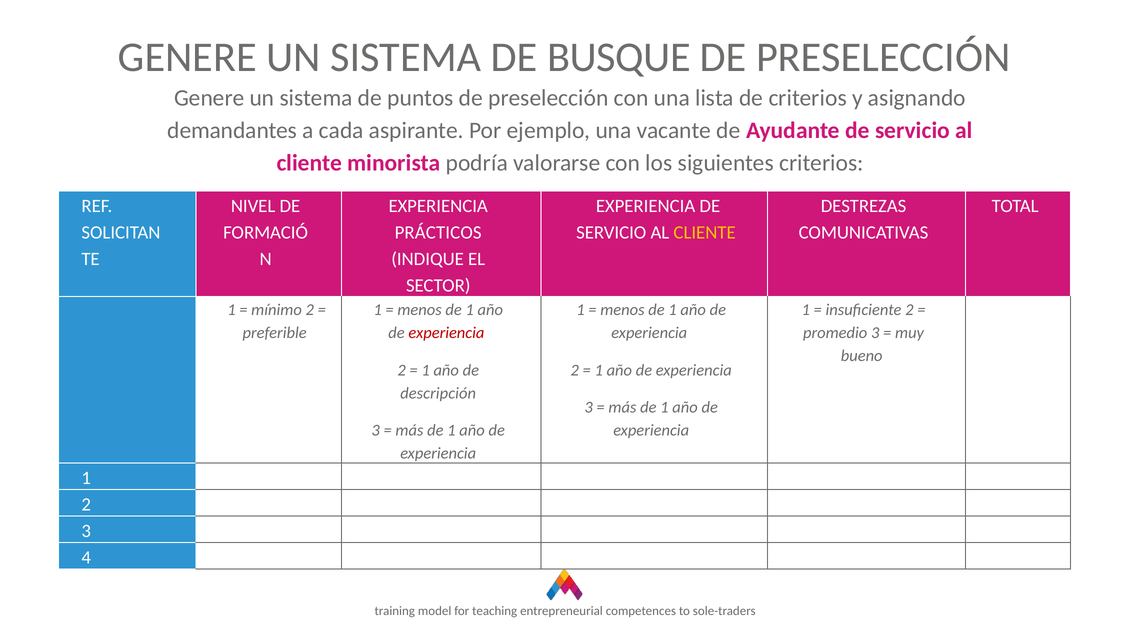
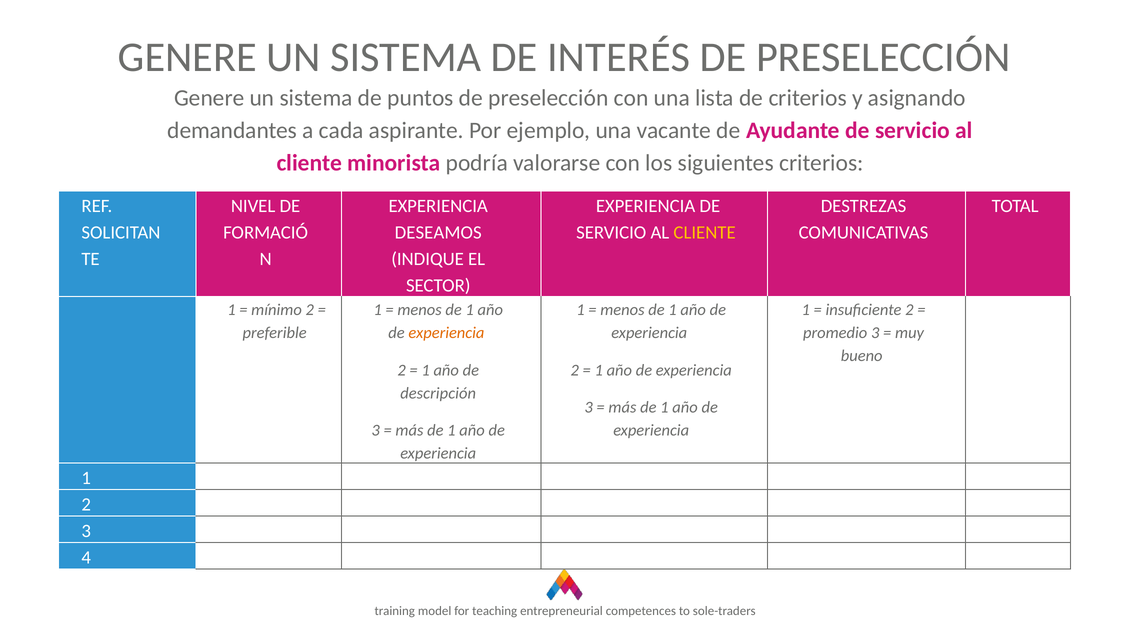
BUSQUE: BUSQUE -> INTERÉS
PRÁCTICOS: PRÁCTICOS -> DESEAMOS
experiencia at (446, 333) colour: red -> orange
